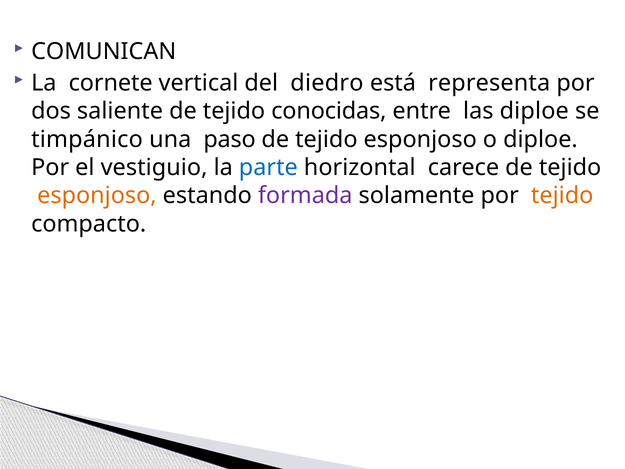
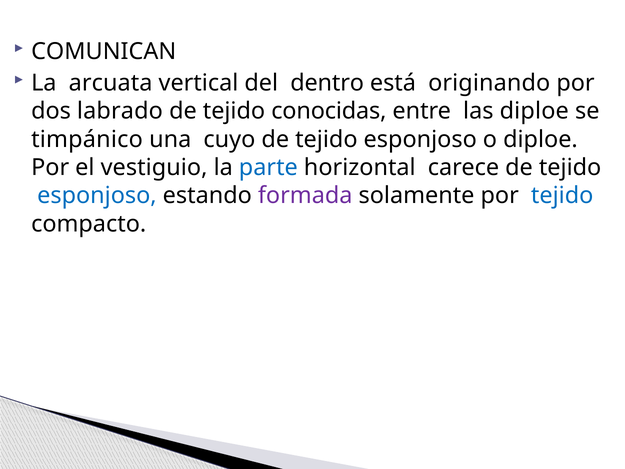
cornete: cornete -> arcuata
diedro: diedro -> dentro
representa: representa -> originando
saliente: saliente -> labrado
paso: paso -> cuyo
esponjoso at (97, 196) colour: orange -> blue
tejido at (562, 196) colour: orange -> blue
